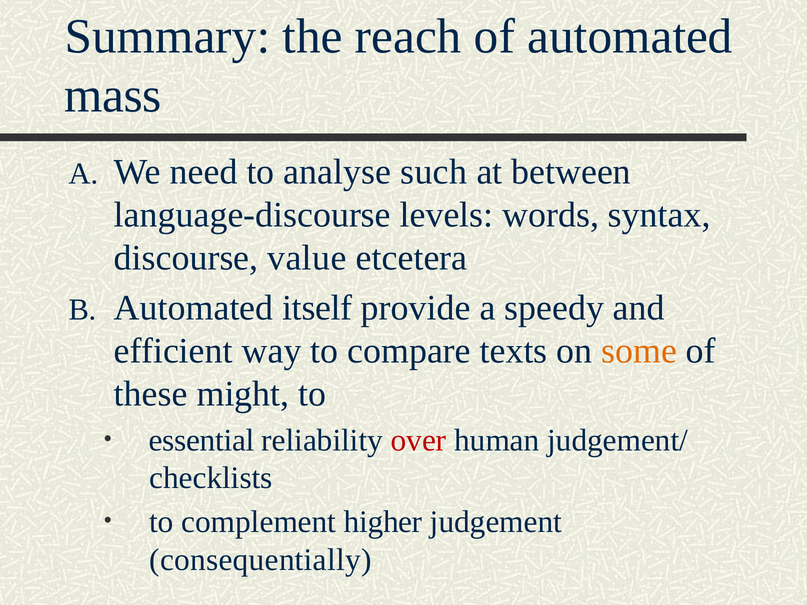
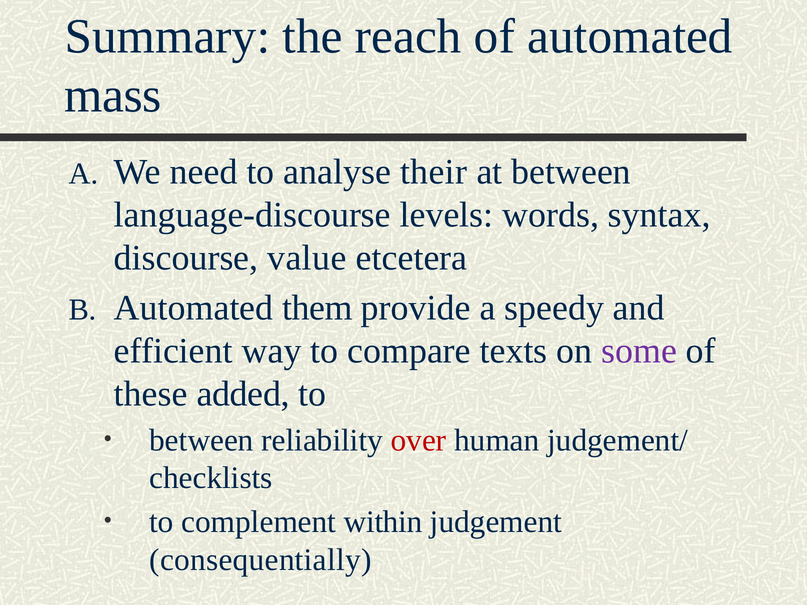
such: such -> their
itself: itself -> them
some colour: orange -> purple
might: might -> added
essential at (202, 441): essential -> between
higher: higher -> within
